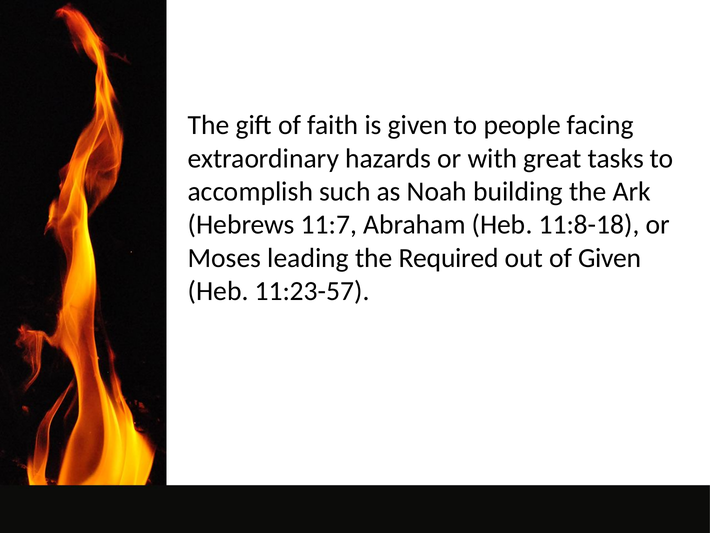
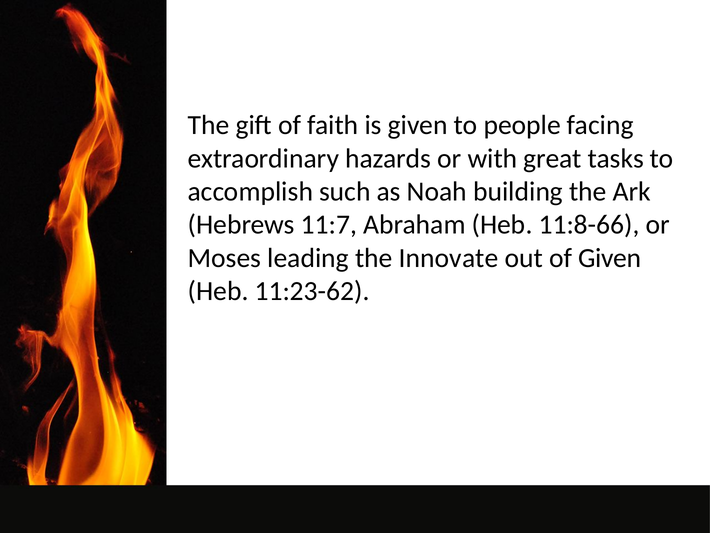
11:8-18: 11:8-18 -> 11:8-66
Required: Required -> Innovate
11:23-57: 11:23-57 -> 11:23-62
